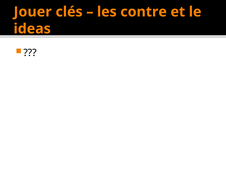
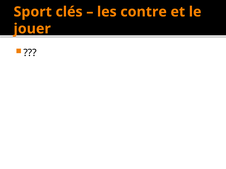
Jouer: Jouer -> Sport
ideas: ideas -> jouer
